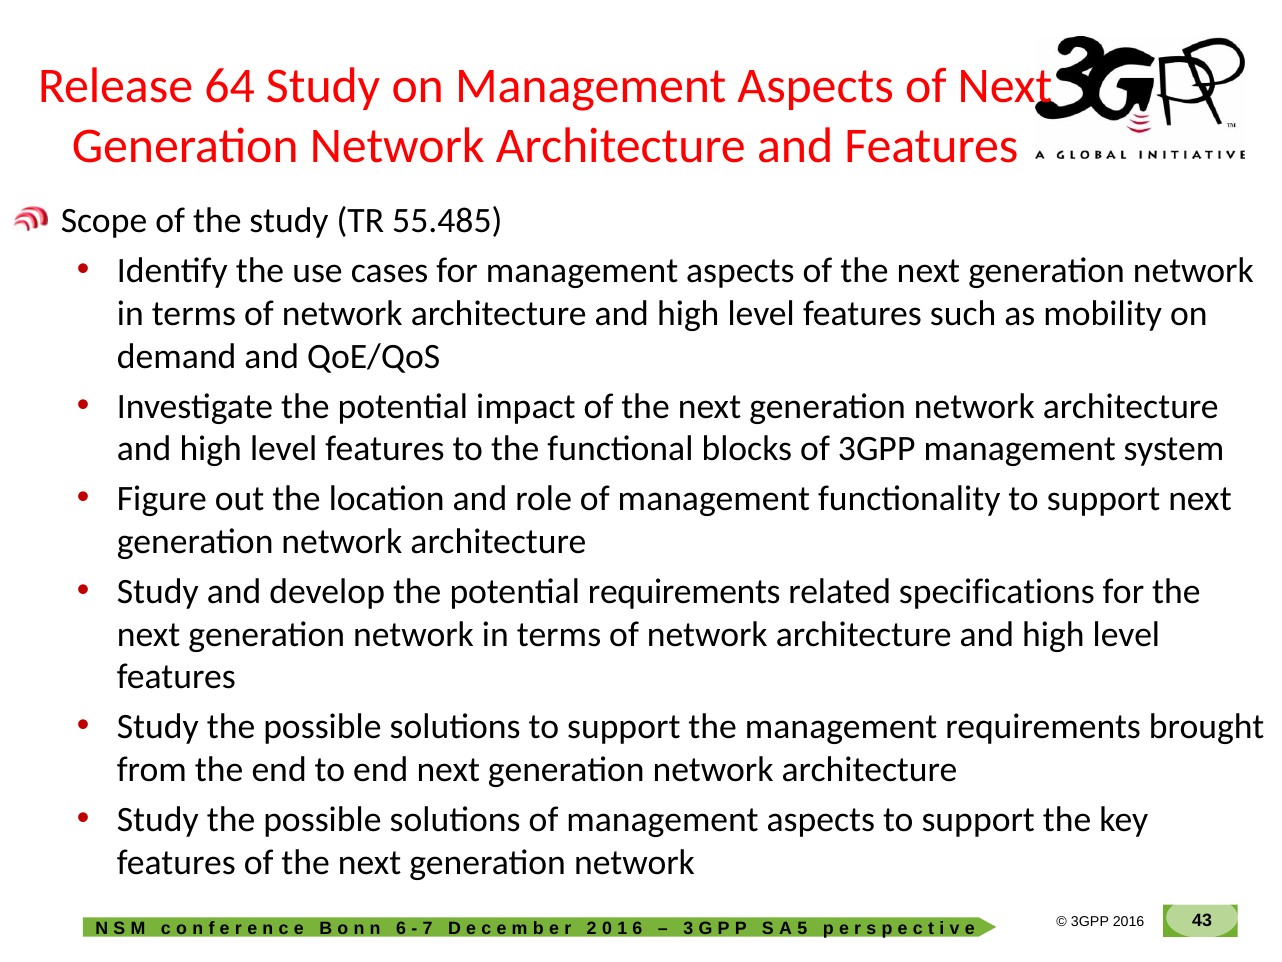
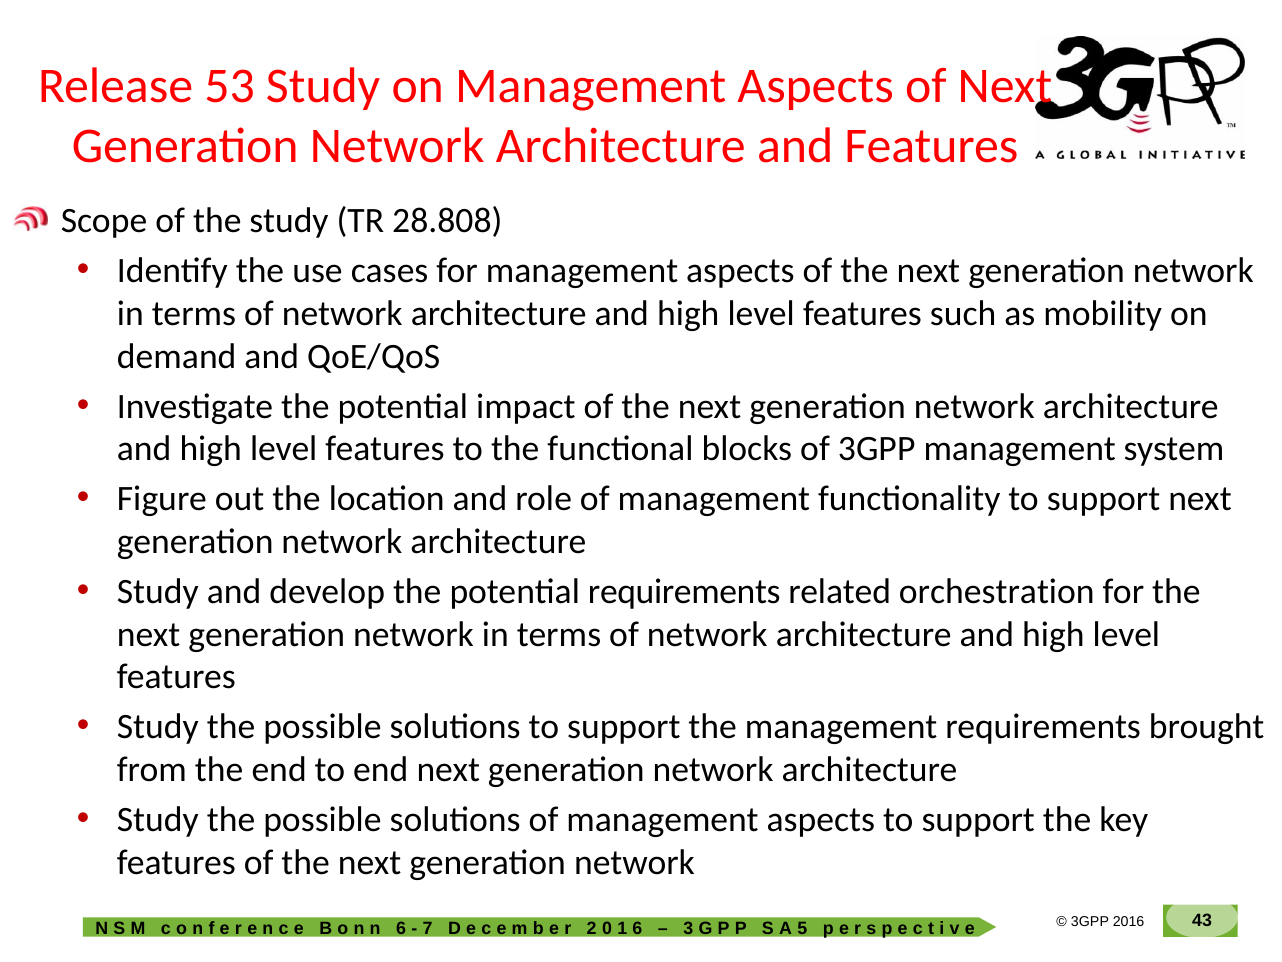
64: 64 -> 53
55.485: 55.485 -> 28.808
specifications: specifications -> orchestration
